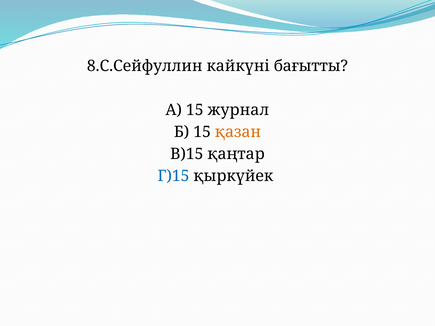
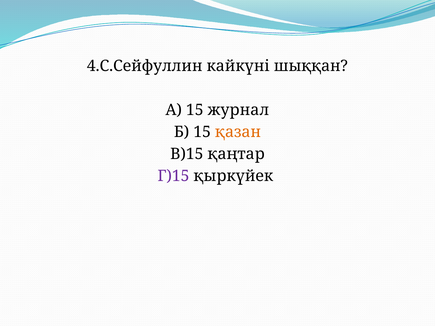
8.С.Сейфуллин: 8.С.Сейфуллин -> 4.С.Сейфуллин
бағытты: бағытты -> шыққан
Г)15 colour: blue -> purple
